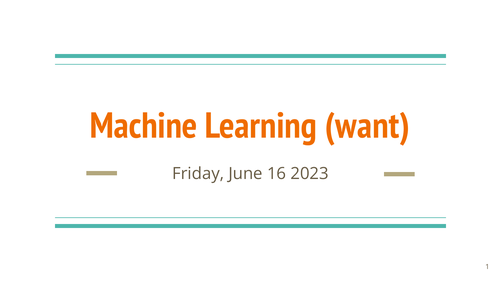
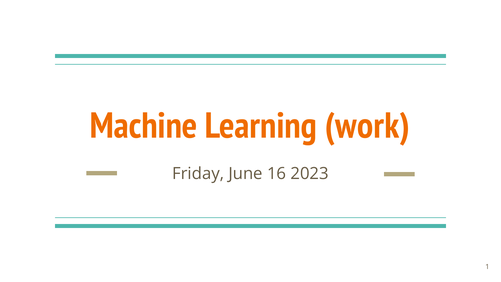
want: want -> work
